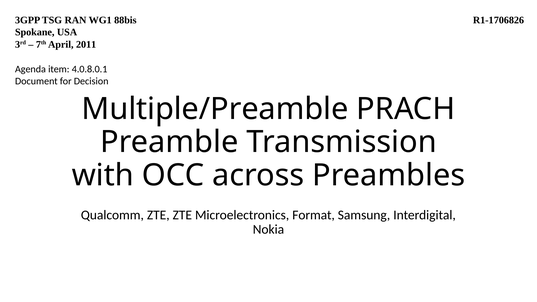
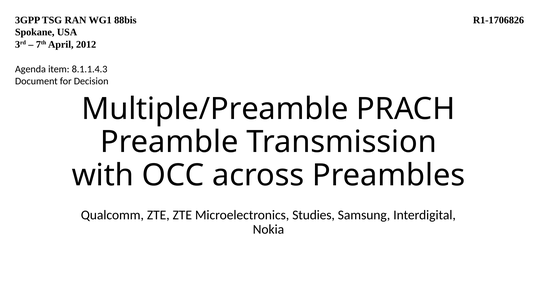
2011: 2011 -> 2012
4.0.8.0.1: 4.0.8.0.1 -> 8.1.1.4.3
Format: Format -> Studies
